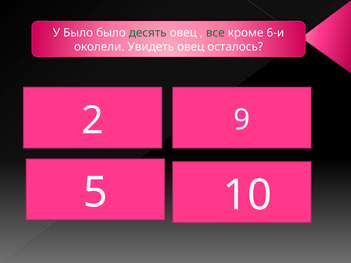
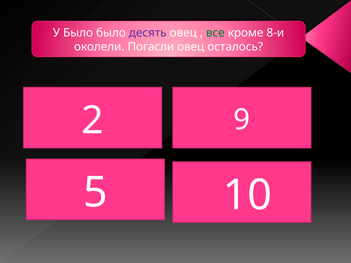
десять colour: green -> purple
6-и: 6-и -> 8-и
Увидеть: Увидеть -> Погасли
